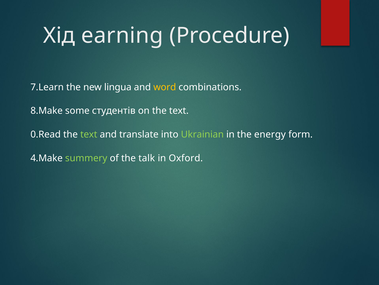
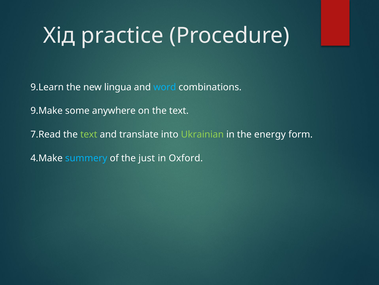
earning: earning -> practice
7.Learn: 7.Learn -> 9.Learn
word colour: yellow -> light blue
8.Make: 8.Make -> 9.Make
студентів: студентів -> anywhere
0.Read: 0.Read -> 7.Read
summery colour: light green -> light blue
talk: talk -> just
